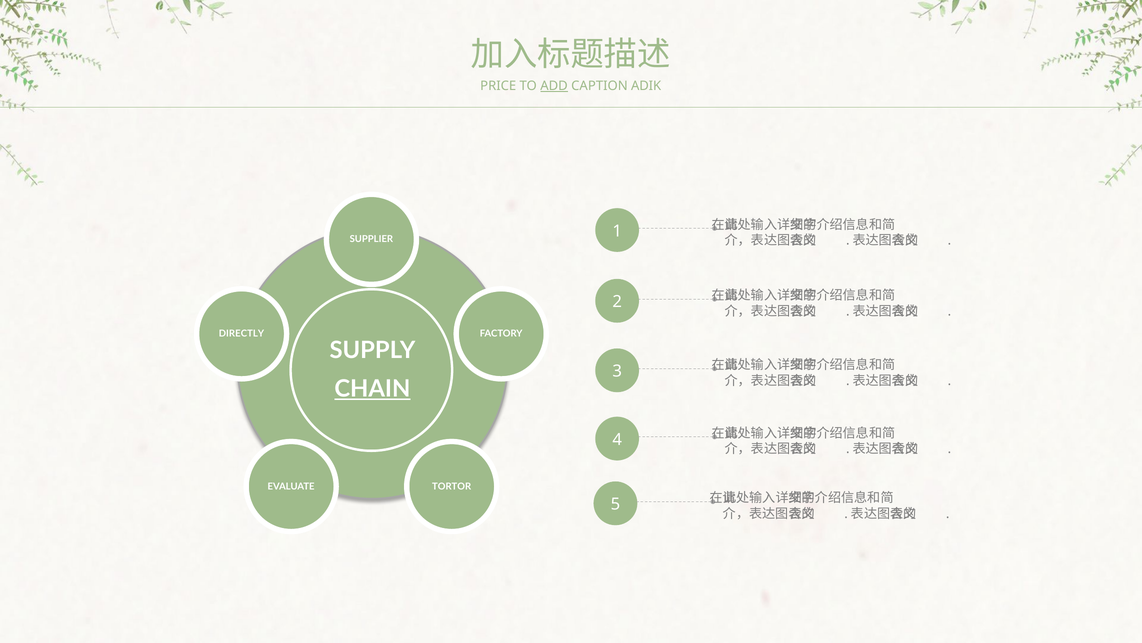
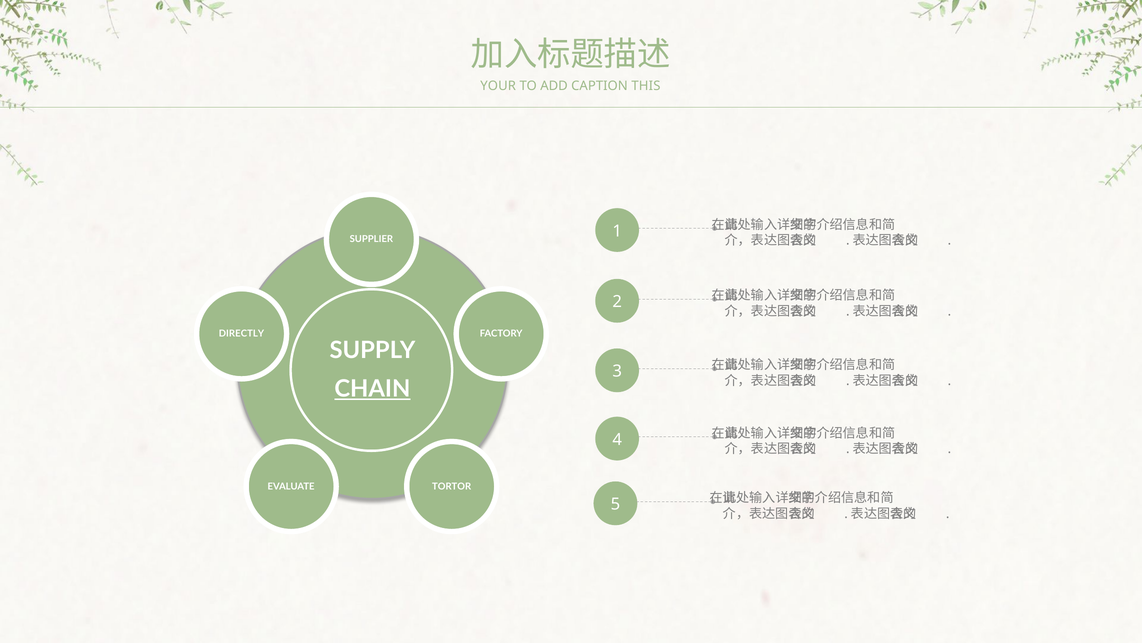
PRICE: PRICE -> YOUR
ADD underline: present -> none
ADIK: ADIK -> THIS
